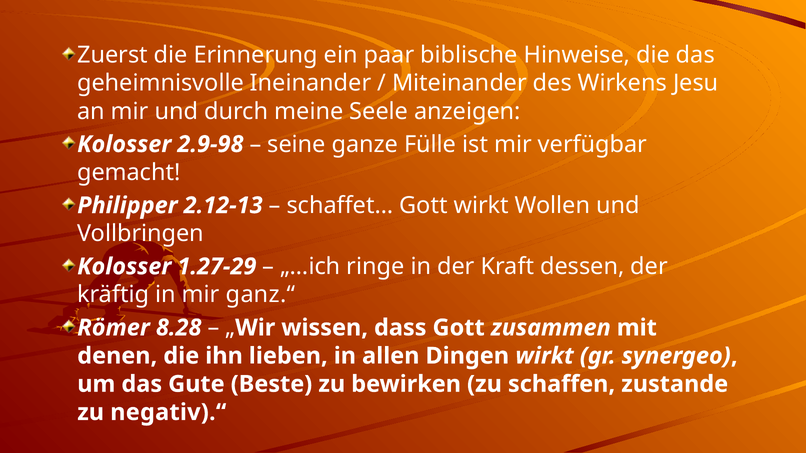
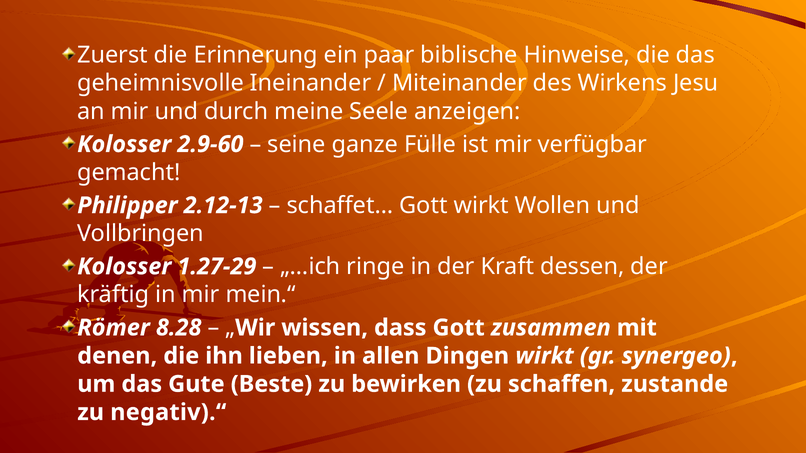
2.9-98: 2.9-98 -> 2.9-60
ganz.“: ganz.“ -> mein.“
